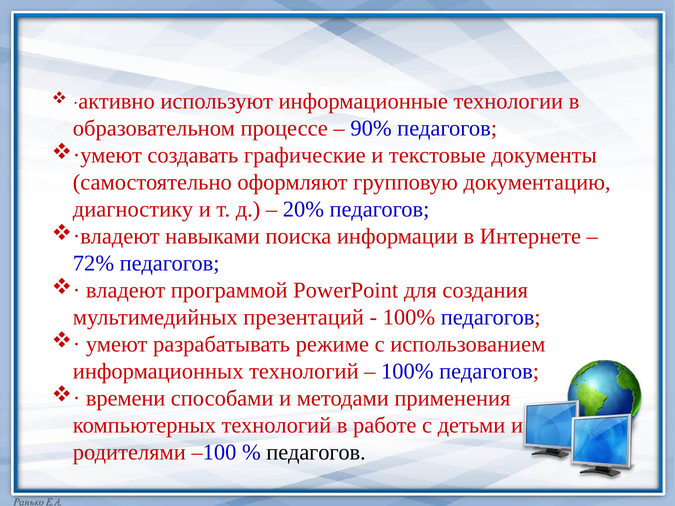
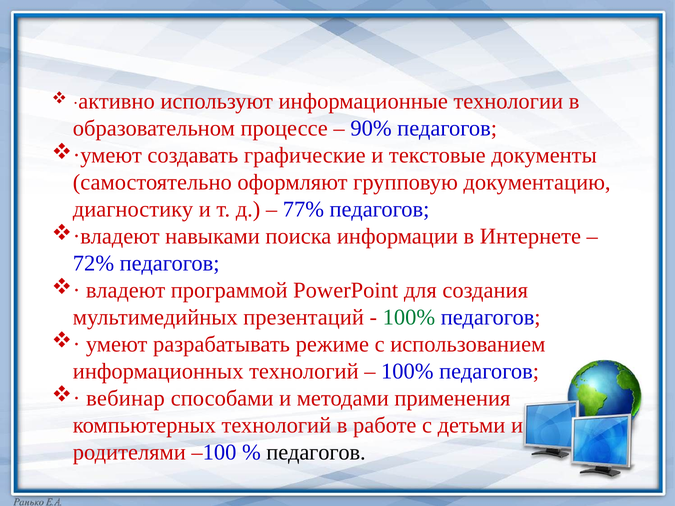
20%: 20% -> 77%
100% at (409, 317) colour: red -> green
времени: времени -> вебинар
